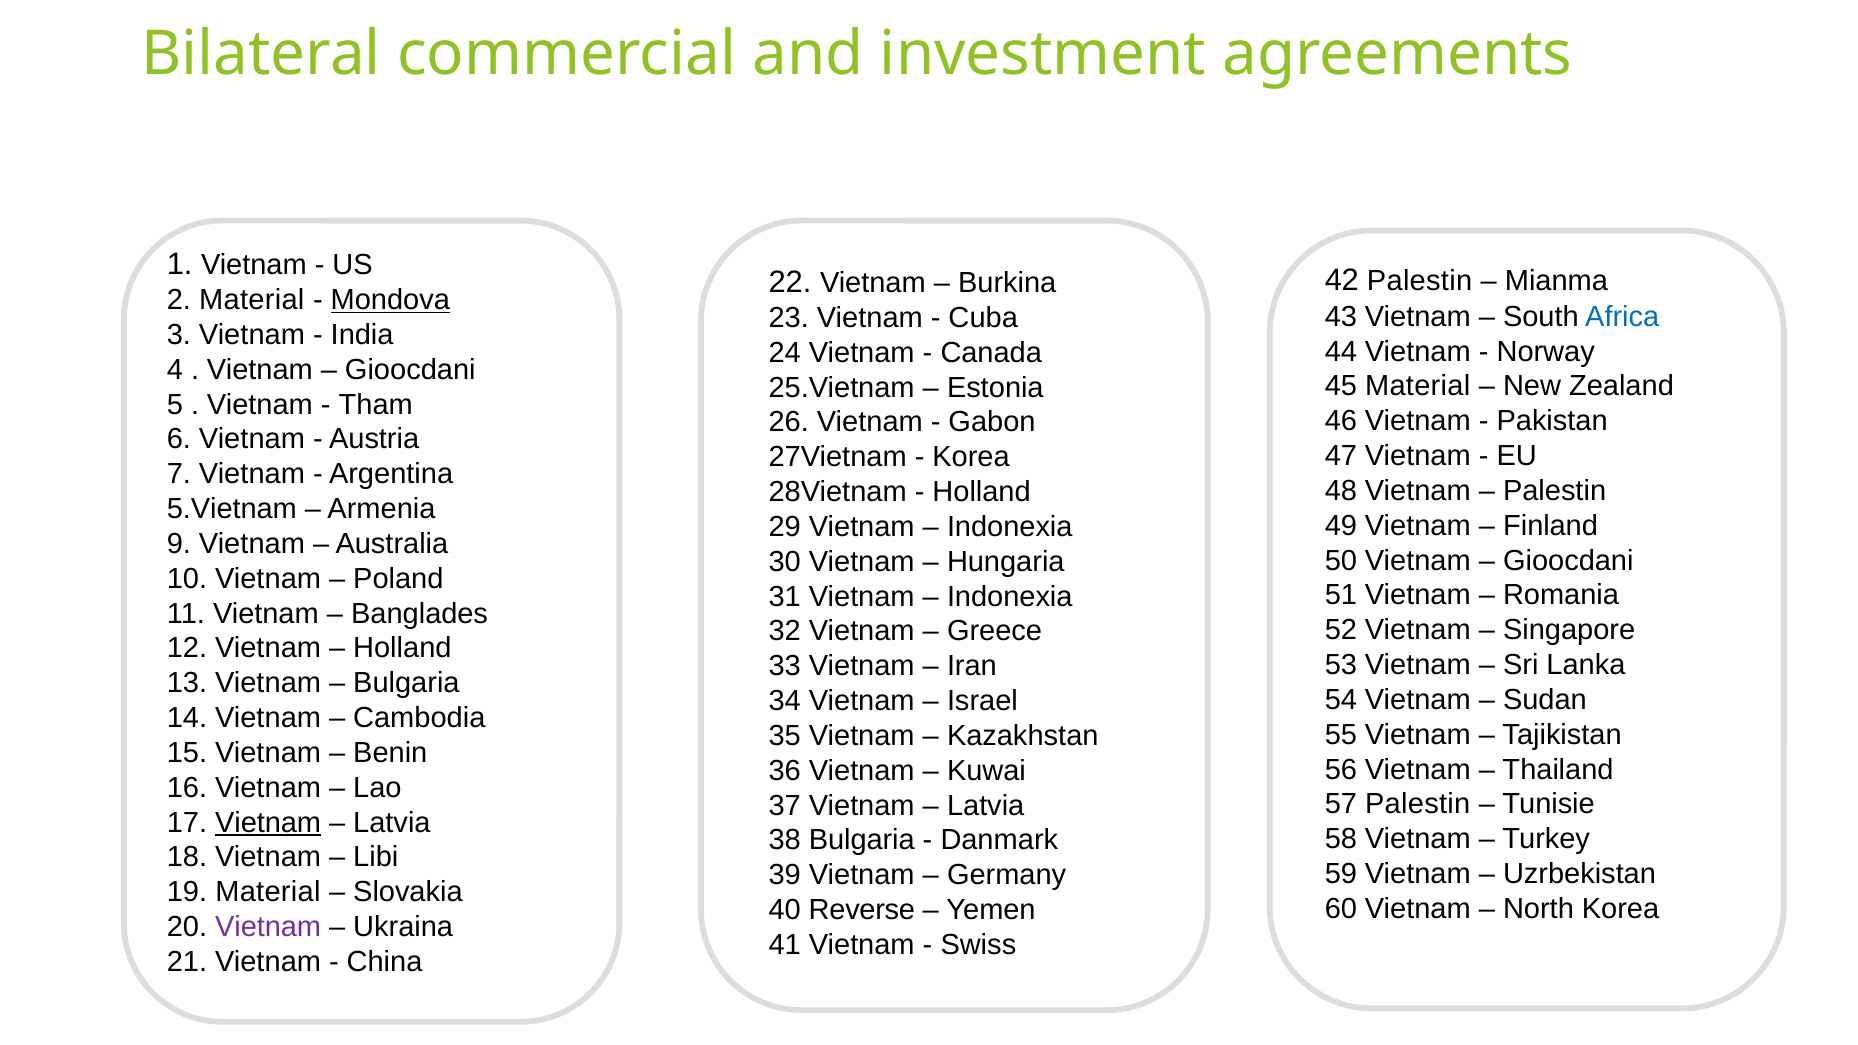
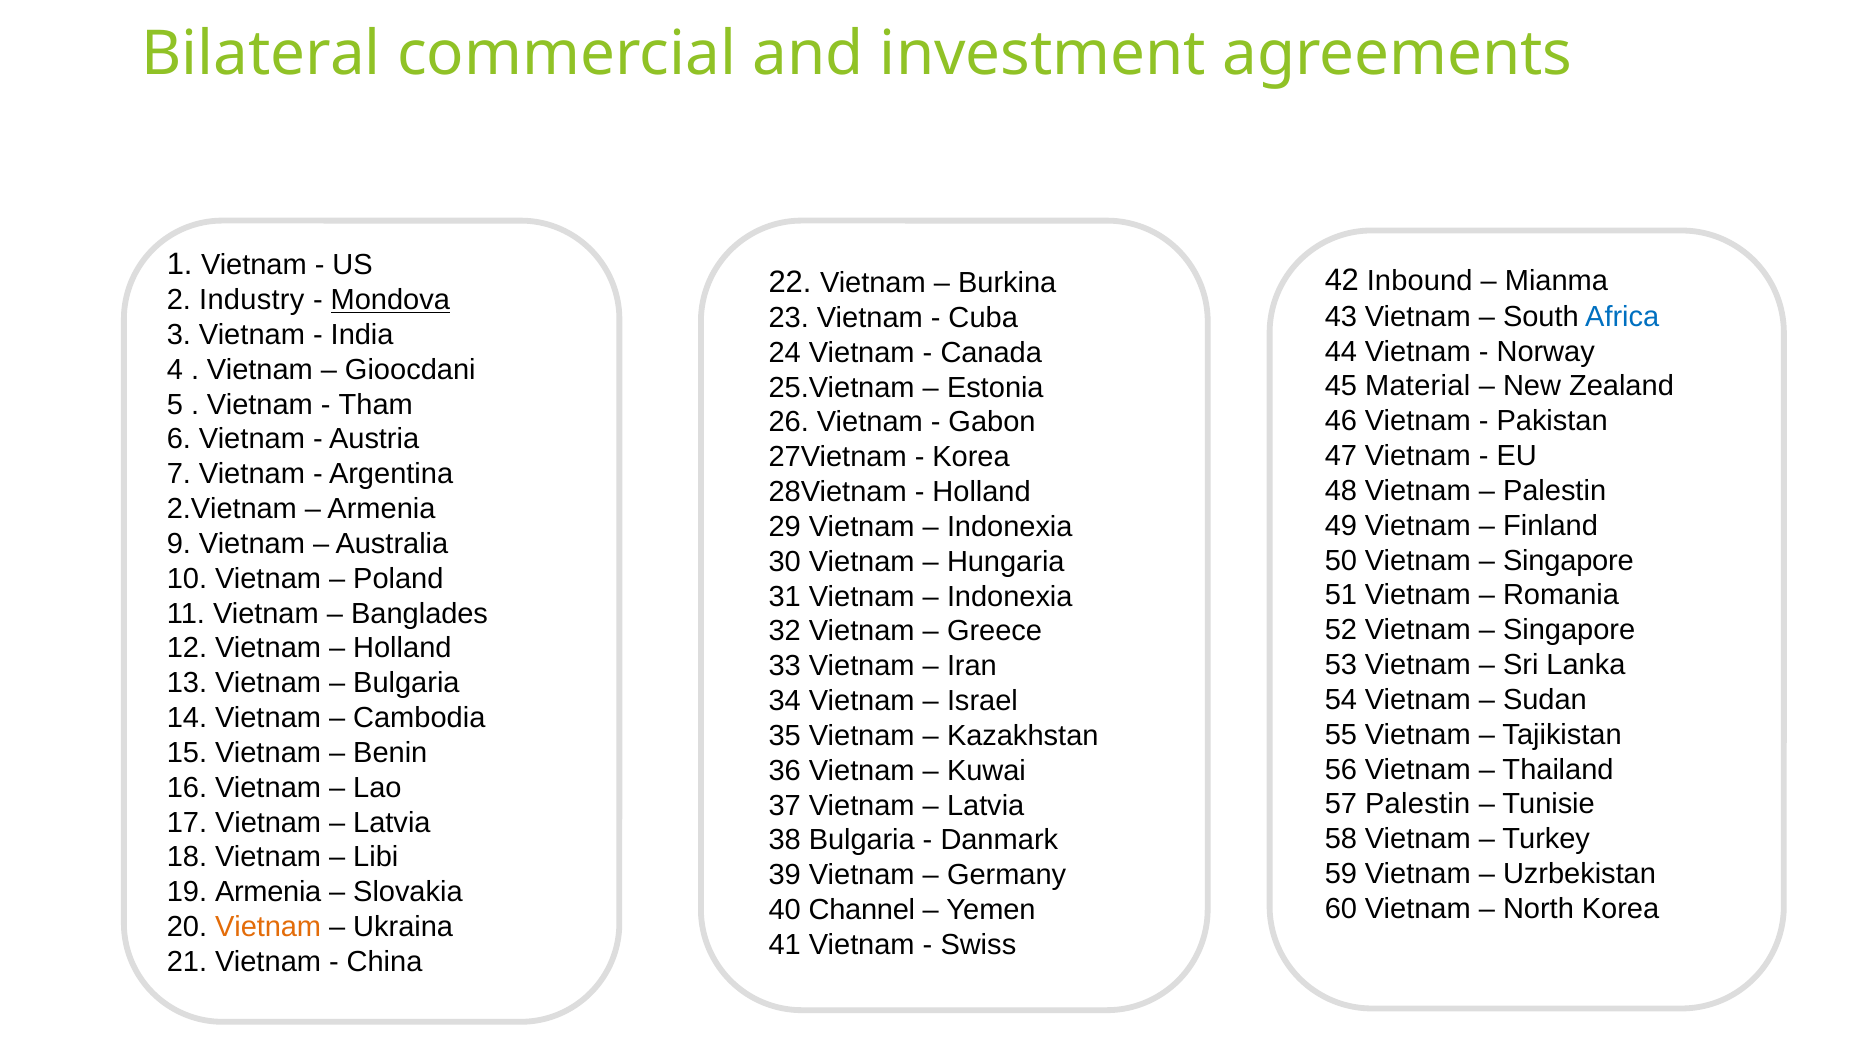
42 Palestin: Palestin -> Inbound
2 Material: Material -> Industry
5.Vietnam: 5.Vietnam -> 2.Vietnam
Gioocdani at (1568, 560): Gioocdani -> Singapore
Vietnam at (268, 823) underline: present -> none
19 Material: Material -> Armenia
Reverse: Reverse -> Channel
Vietnam at (268, 927) colour: purple -> orange
